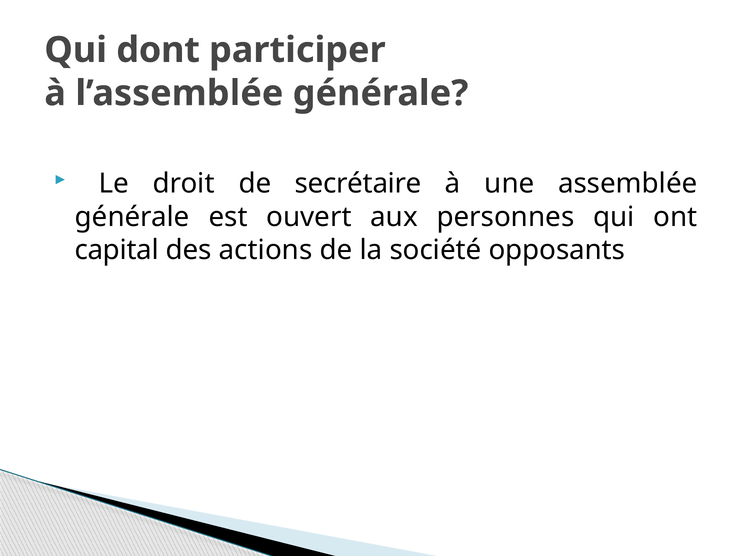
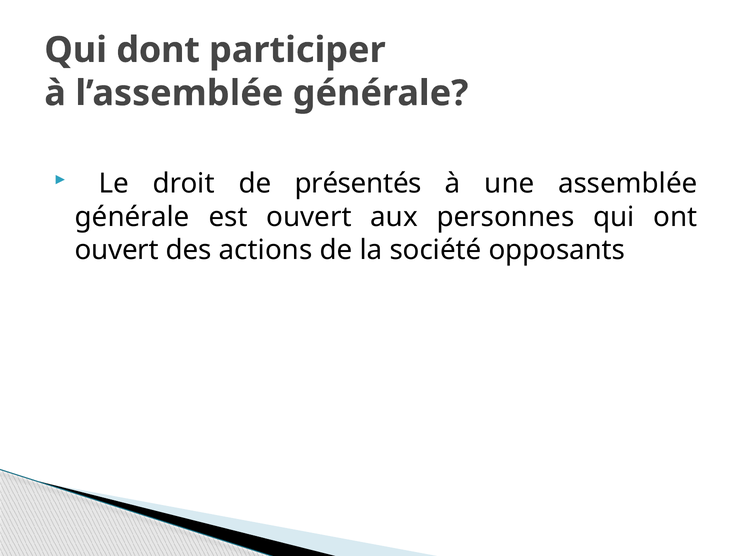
secrétaire: secrétaire -> présentés
capital at (117, 250): capital -> ouvert
